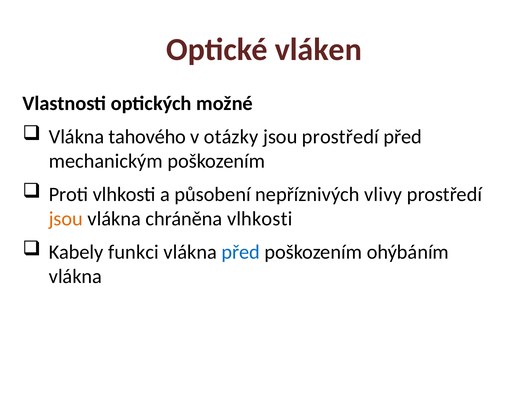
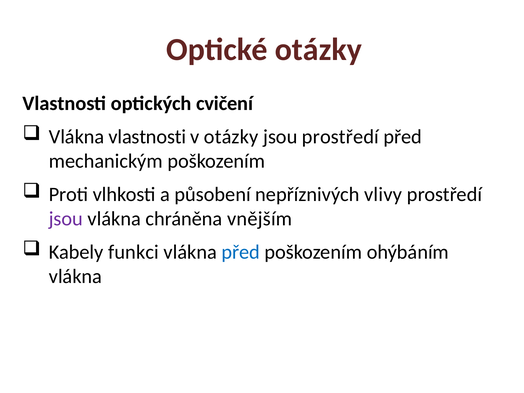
Optické vláken: vláken -> otázky
možné: možné -> cvičení
Vlákna tahového: tahového -> vlastnosti
jsou at (66, 219) colour: orange -> purple
chráněna vlhkosti: vlhkosti -> vnějším
